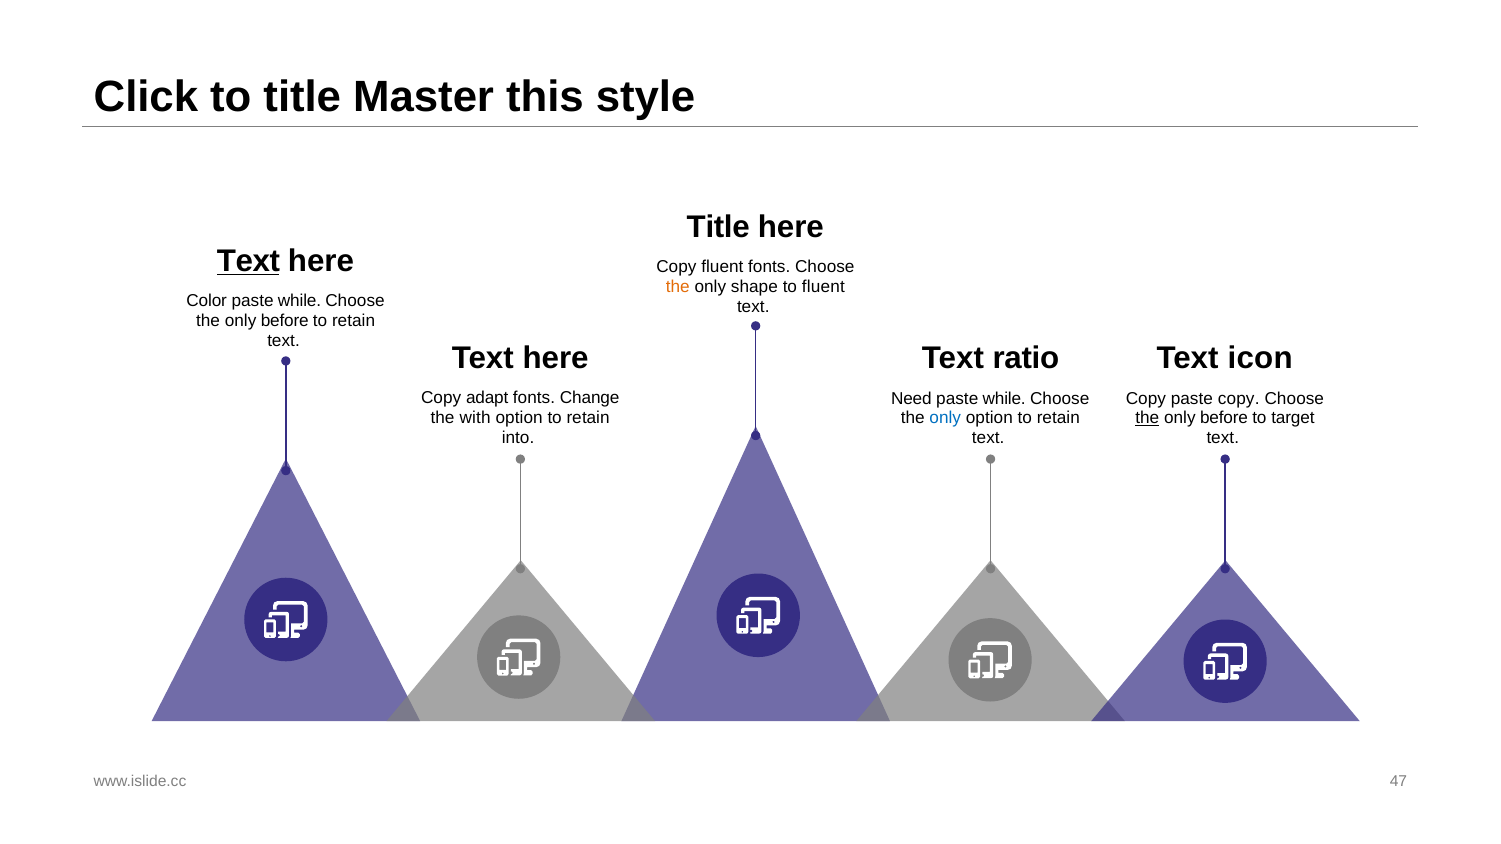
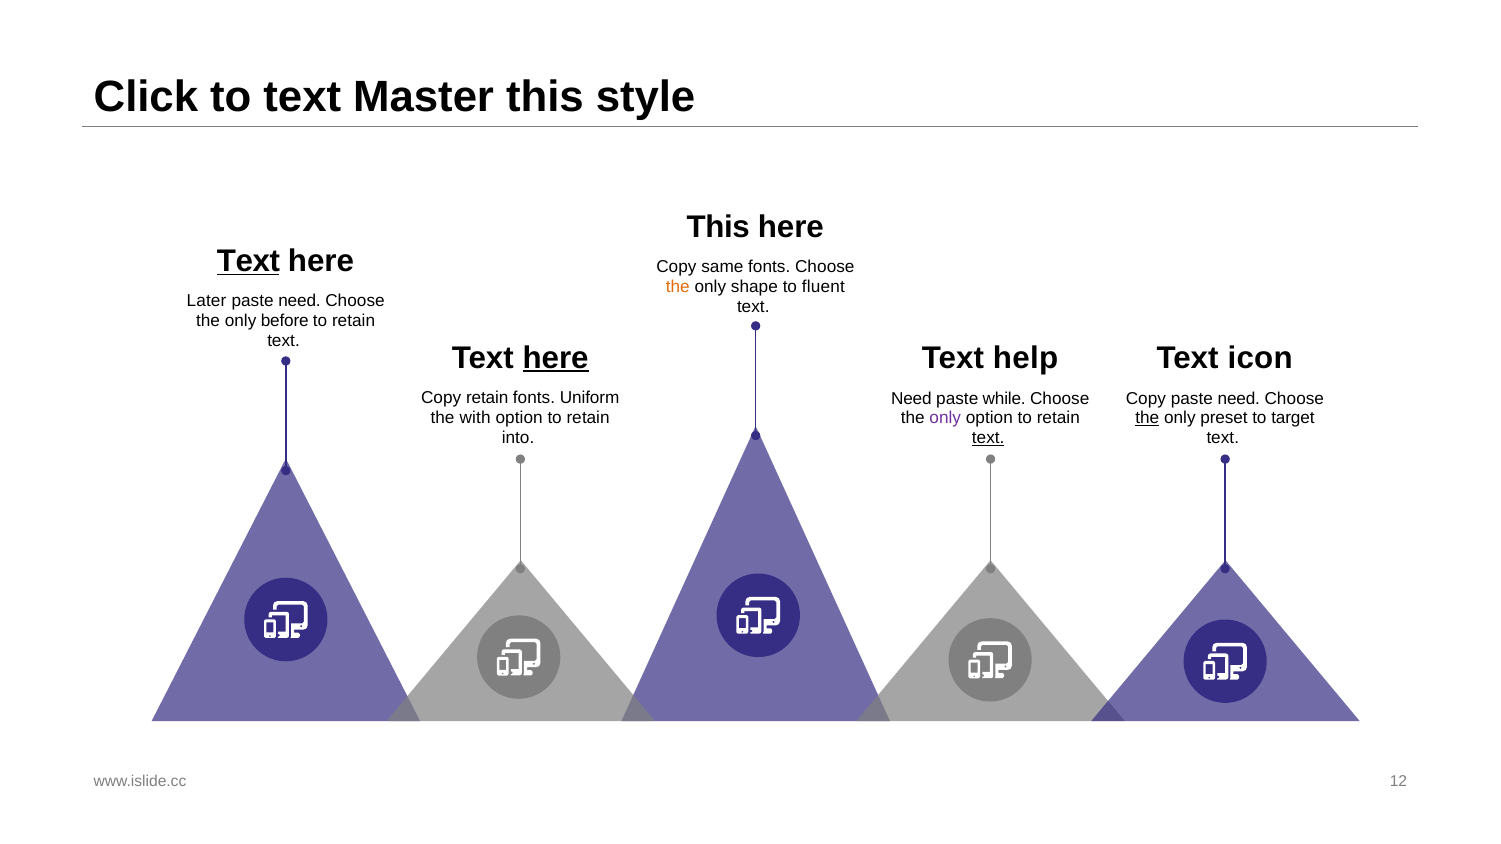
to title: title -> text
Title at (718, 227): Title -> This
Copy fluent: fluent -> same
Color: Color -> Later
while at (300, 301): while -> need
here at (556, 358) underline: none -> present
ratio: ratio -> help
Copy adapt: adapt -> retain
Change: Change -> Uniform
Copy paste copy: copy -> need
only at (945, 418) colour: blue -> purple
before at (1224, 418): before -> preset
text at (988, 438) underline: none -> present
47: 47 -> 12
